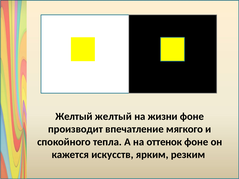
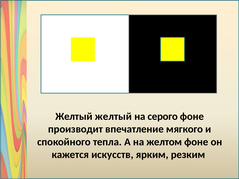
жизни: жизни -> серого
оттенок: оттенок -> желтом
